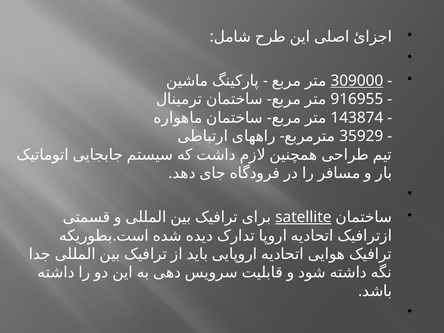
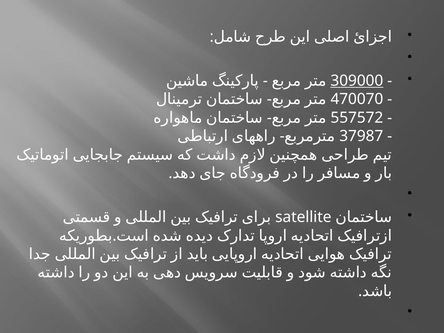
916955: 916955 -> 470070
143874: 143874 -> 557572
35929: 35929 -> 37987
satellite underline: present -> none
